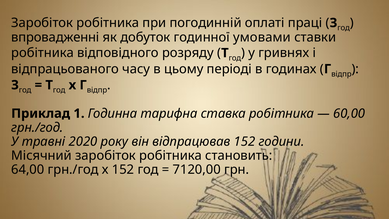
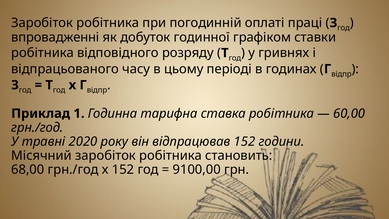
умовами: умовами -> графіком
64,00: 64,00 -> 68,00
7120,00: 7120,00 -> 9100,00
